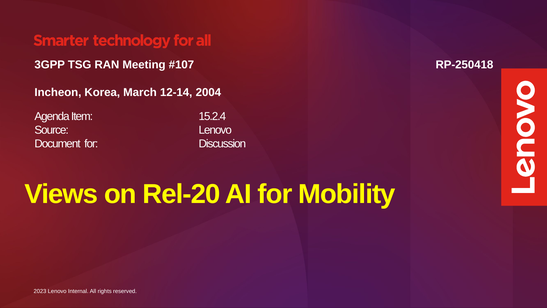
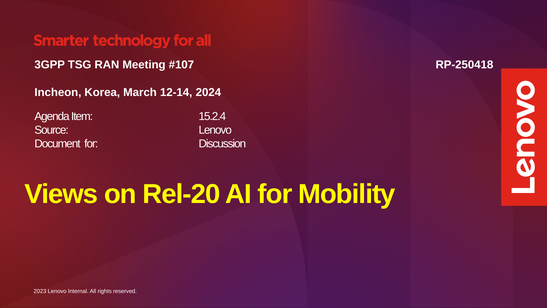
2004: 2004 -> 2024
